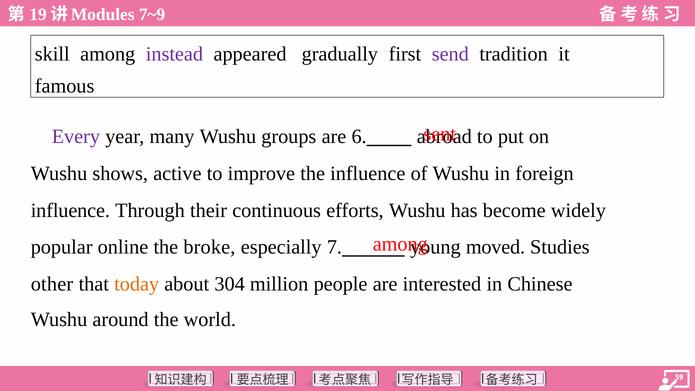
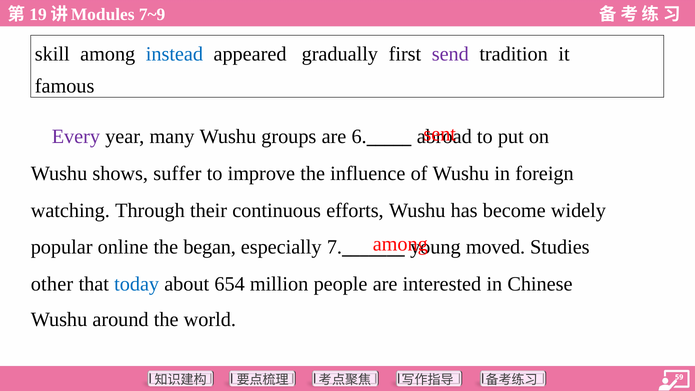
instead colour: purple -> blue
active: active -> suffer
influence at (70, 210): influence -> watching
broke: broke -> began
today colour: orange -> blue
304: 304 -> 654
